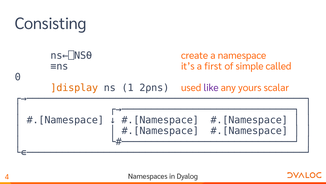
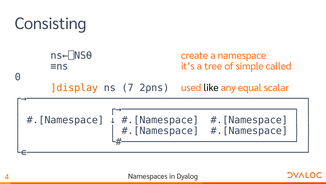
first: first -> tree
1: 1 -> 7
like colour: purple -> black
yours: yours -> equal
